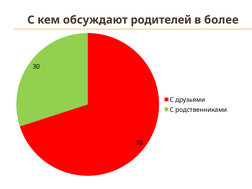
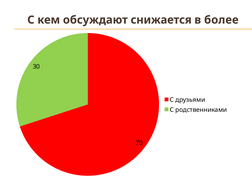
родителей: родителей -> снижается
